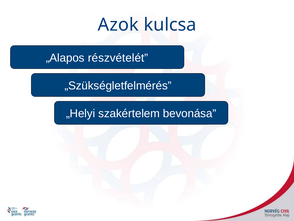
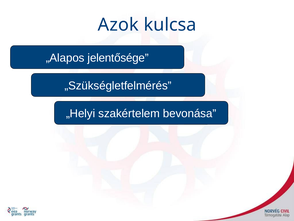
részvételét: részvételét -> jelentősége
